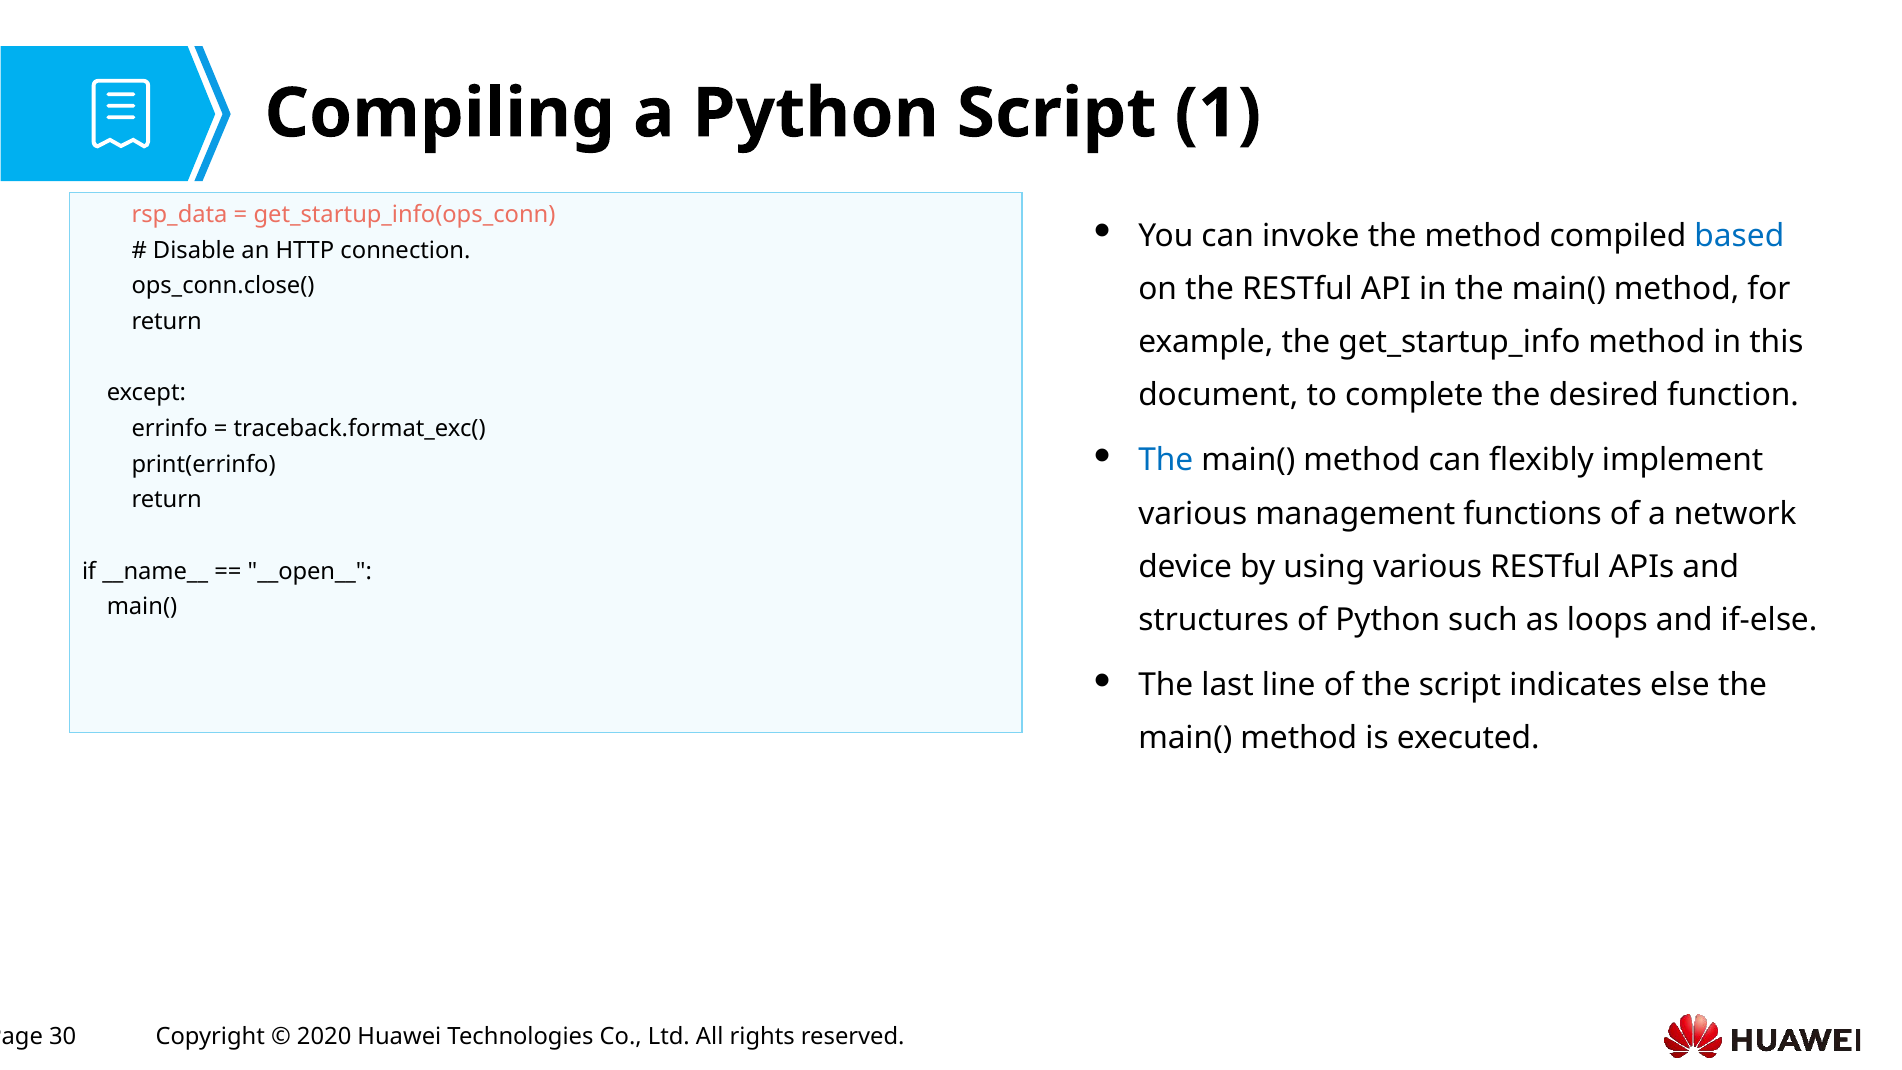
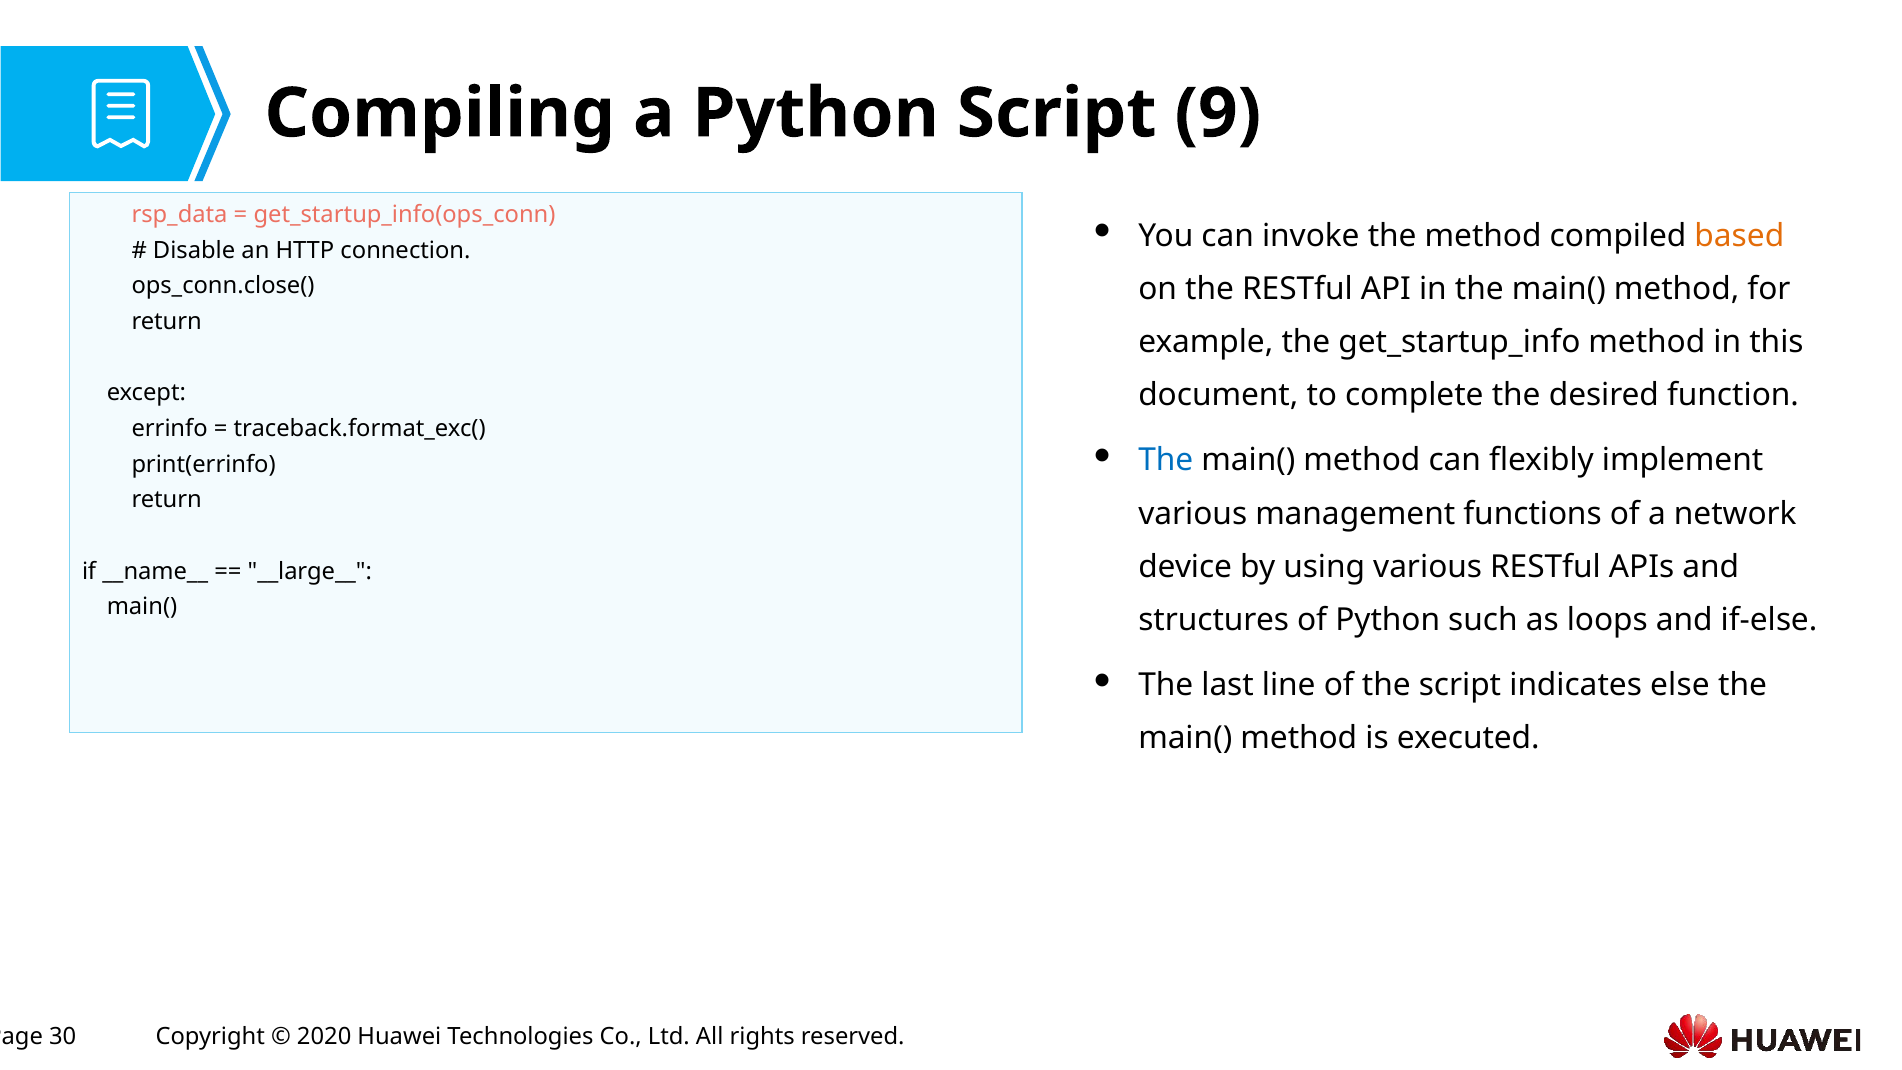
1: 1 -> 9
based colour: blue -> orange
__open__: __open__ -> __large__
